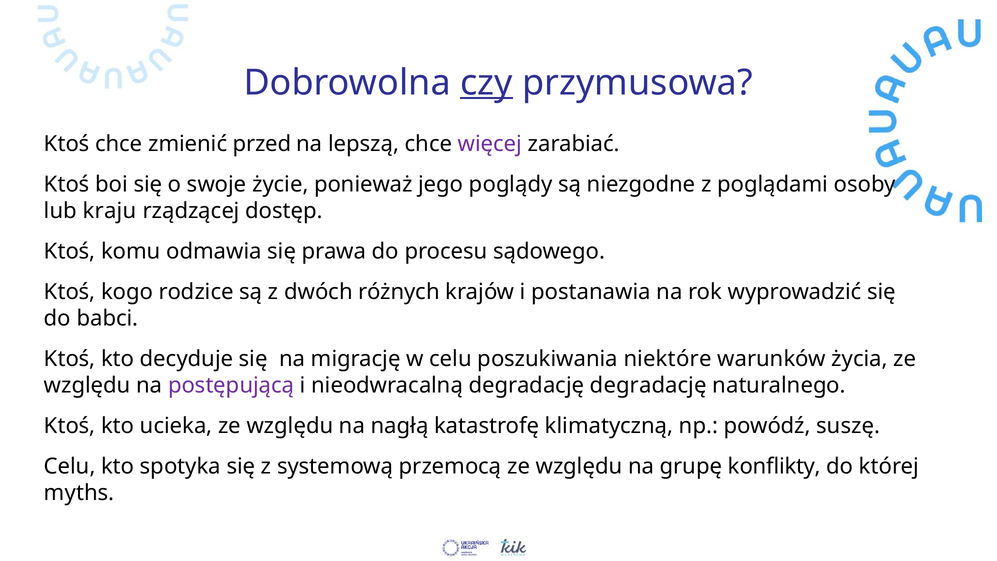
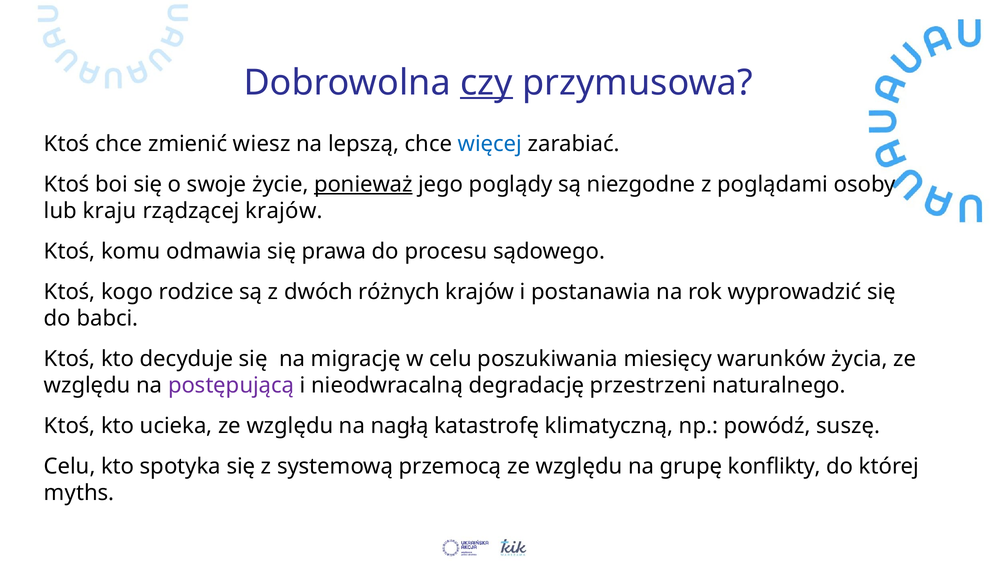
przed: przed -> wiesz
więcej colour: purple -> blue
ponieważ underline: none -> present
rządzącej dostęp: dostęp -> krajów
niektóre: niektóre -> miesięcy
degradację degradację: degradację -> przestrzeni
